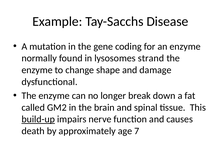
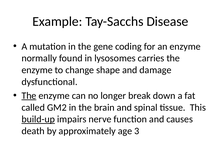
strand: strand -> carries
The at (29, 95) underline: none -> present
7: 7 -> 3
